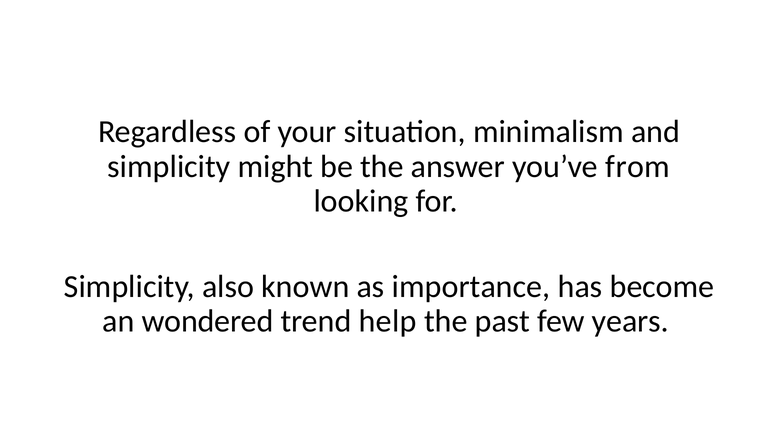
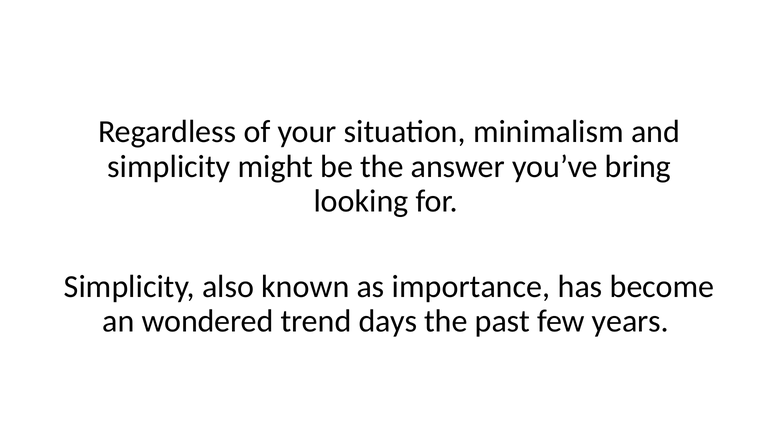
from: from -> bring
help: help -> days
